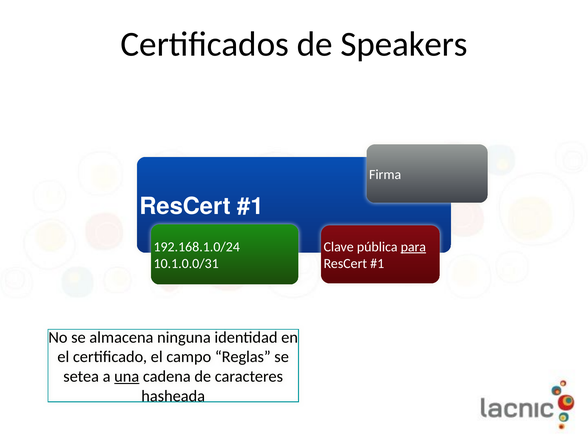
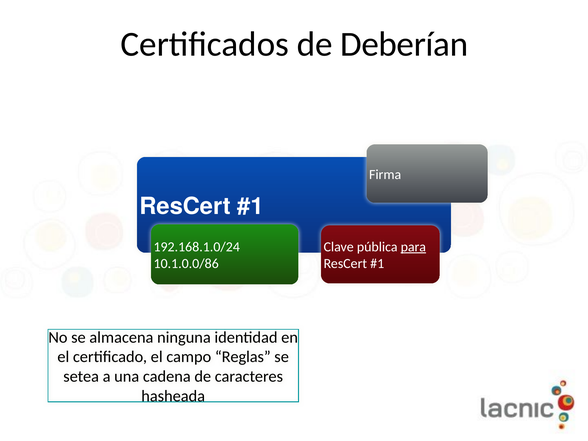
Speakers: Speakers -> Deberían
10.1.0.0/31: 10.1.0.0/31 -> 10.1.0.0/86
una underline: present -> none
